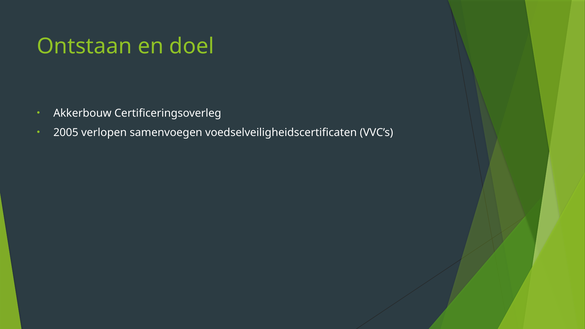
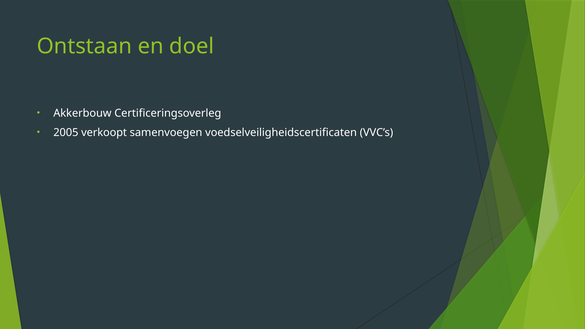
verlopen: verlopen -> verkoopt
